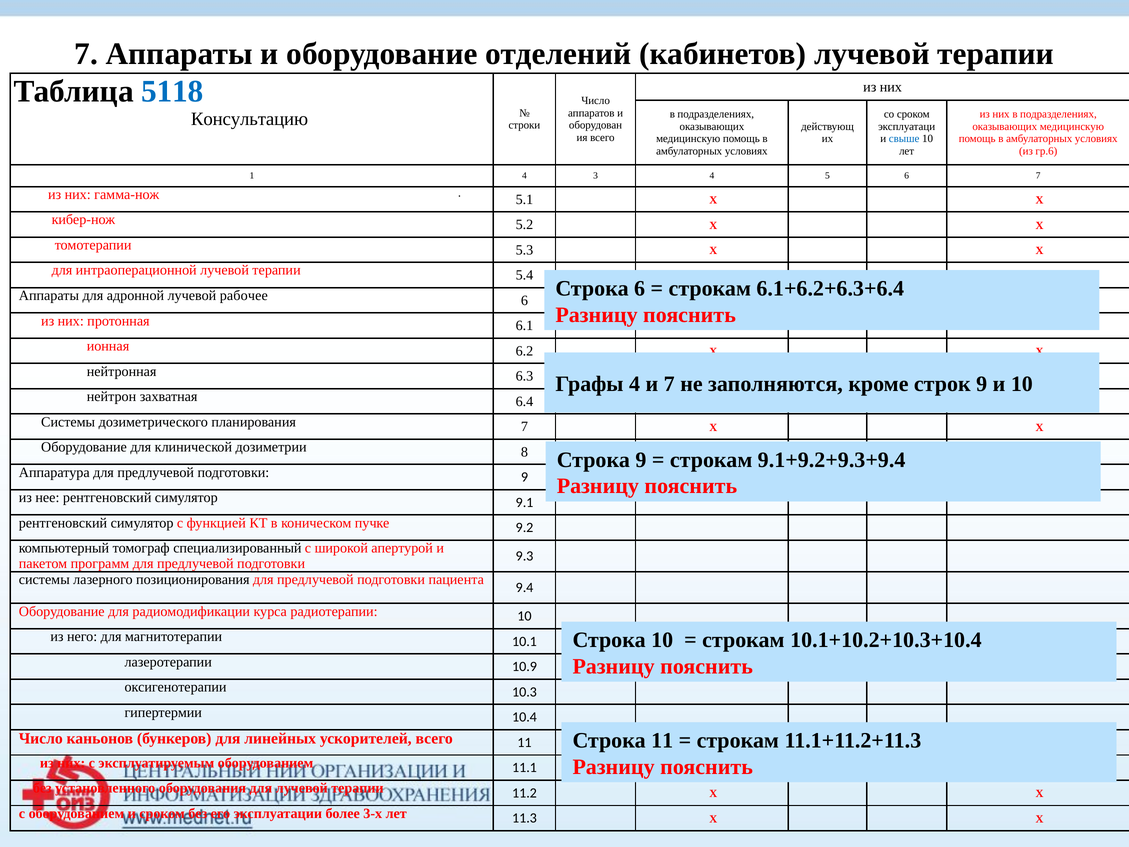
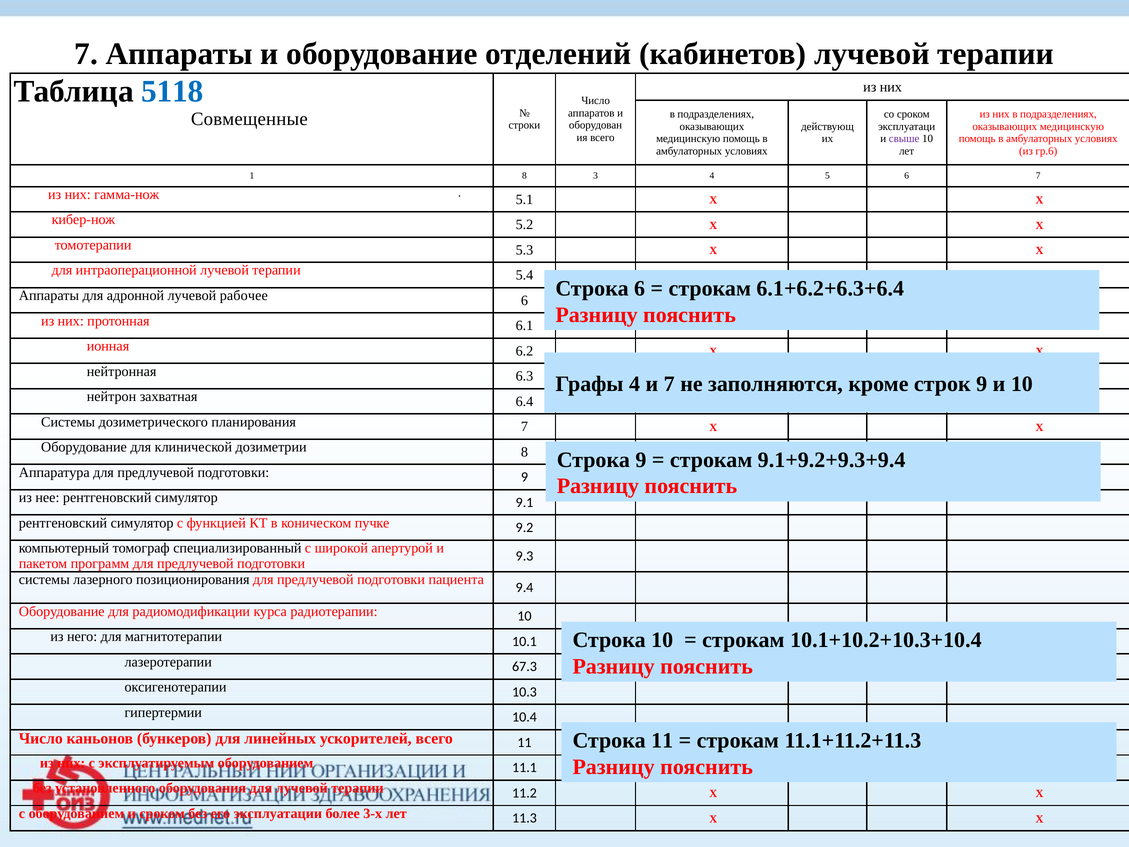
Консультацию: Консультацию -> Совмещенные
свыше colour: blue -> purple
1 4: 4 -> 8
10.9: 10.9 -> 67.3
